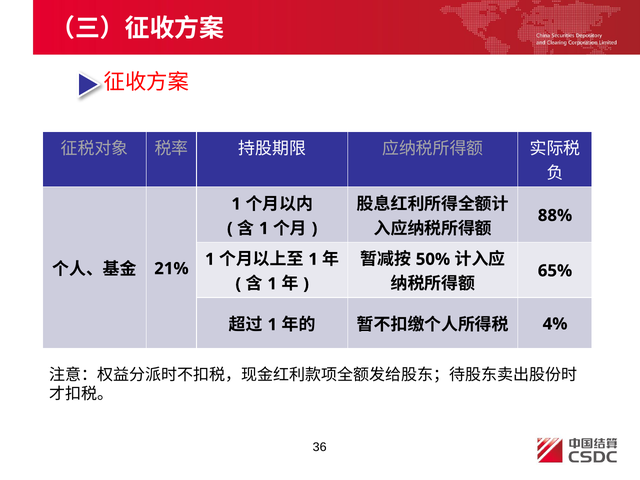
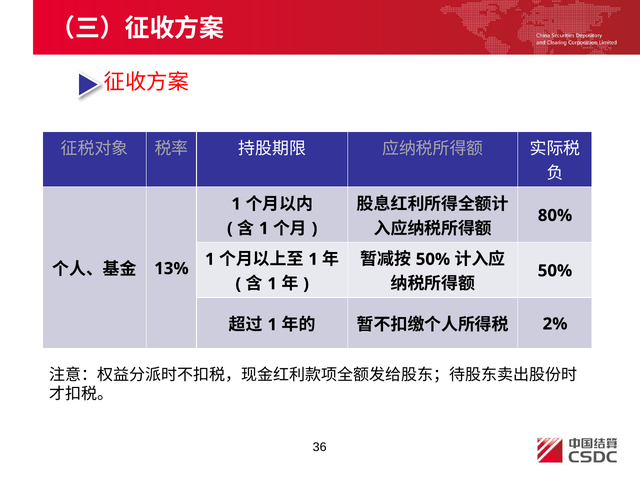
88%: 88% -> 80%
21%: 21% -> 13%
65% at (555, 271): 65% -> 50%
4%: 4% -> 2%
